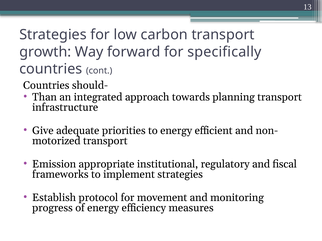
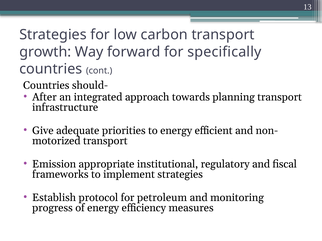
Than: Than -> After
movement: movement -> petroleum
